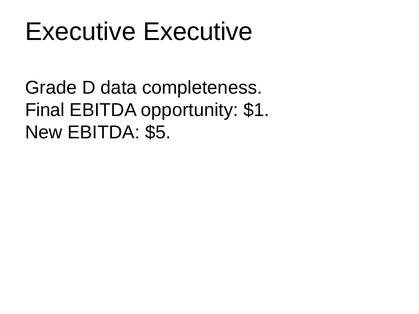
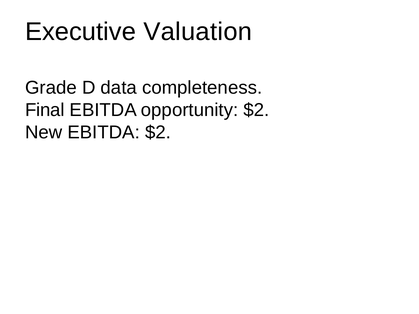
Executive Executive: Executive -> Valuation
opportunity $1: $1 -> $2
EBITDA $5: $5 -> $2
